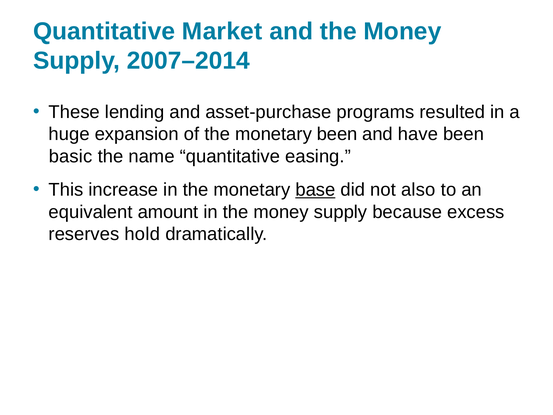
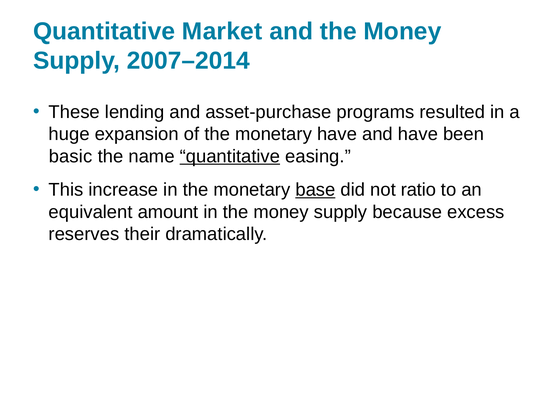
monetary been: been -> have
quantitative at (230, 156) underline: none -> present
also: also -> ratio
hold: hold -> their
